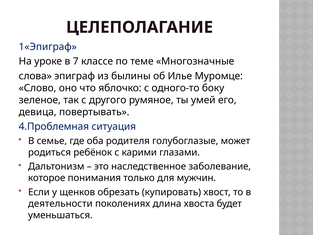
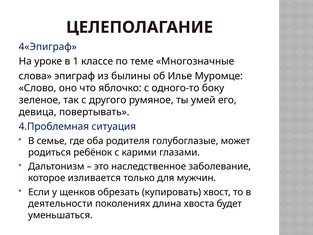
1«Эпиграф: 1«Эпиграф -> 4«Эпиграф
7: 7 -> 1
понимания: понимания -> изливается
